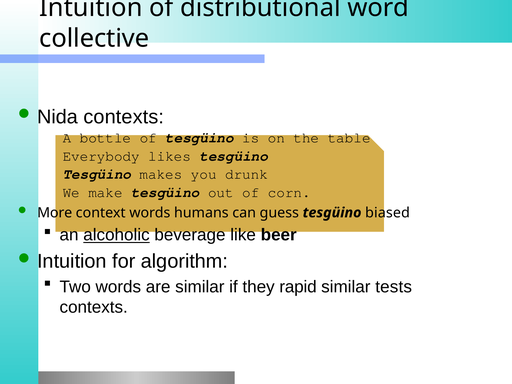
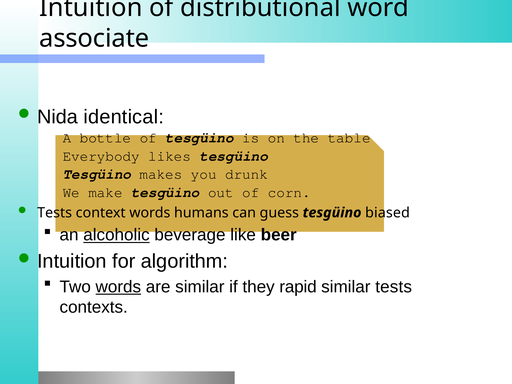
collective: collective -> associate
contexts at (124, 117): contexts -> identical
More at (55, 213): More -> Tests
words at (118, 287) underline: none -> present
